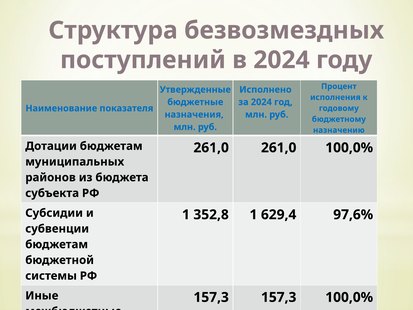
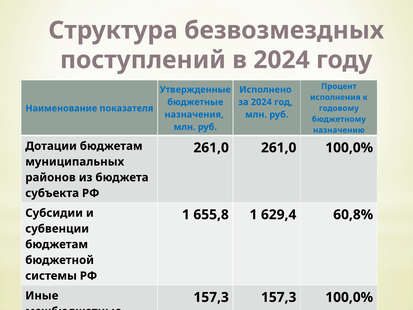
352,8: 352,8 -> 655,8
97,6%: 97,6% -> 60,8%
